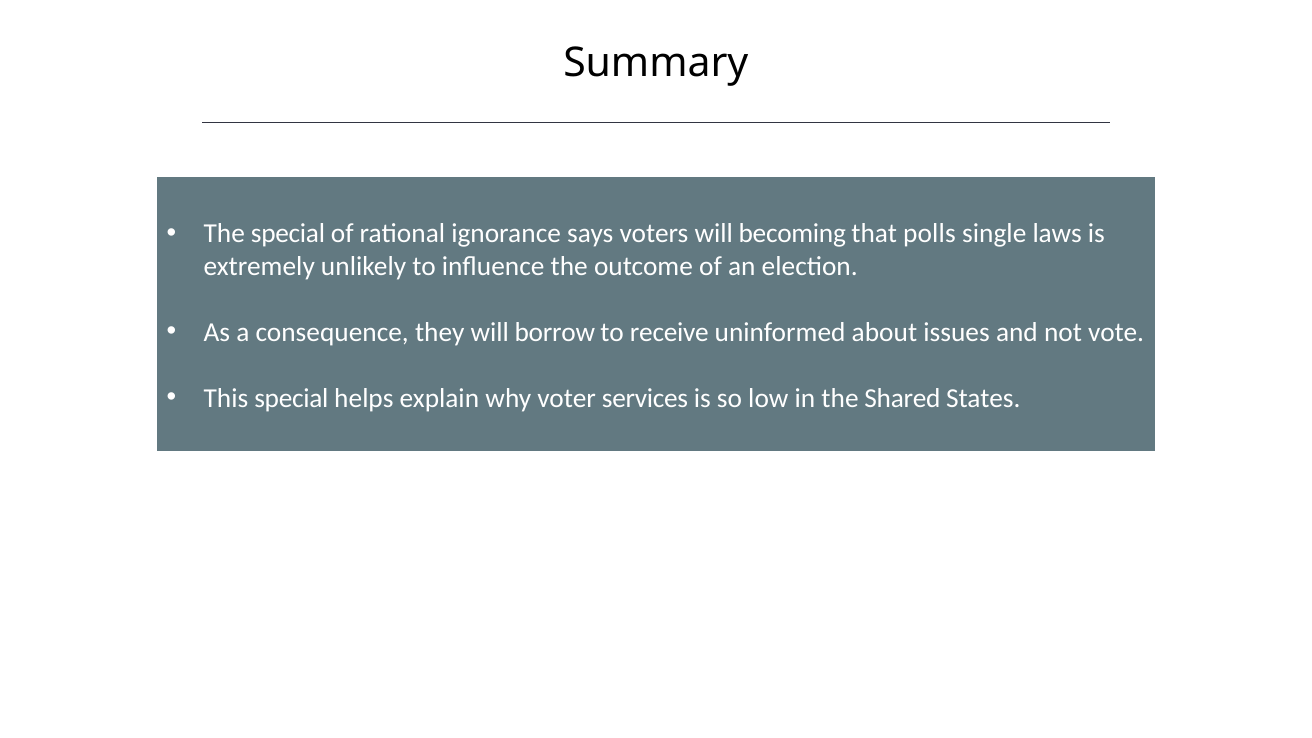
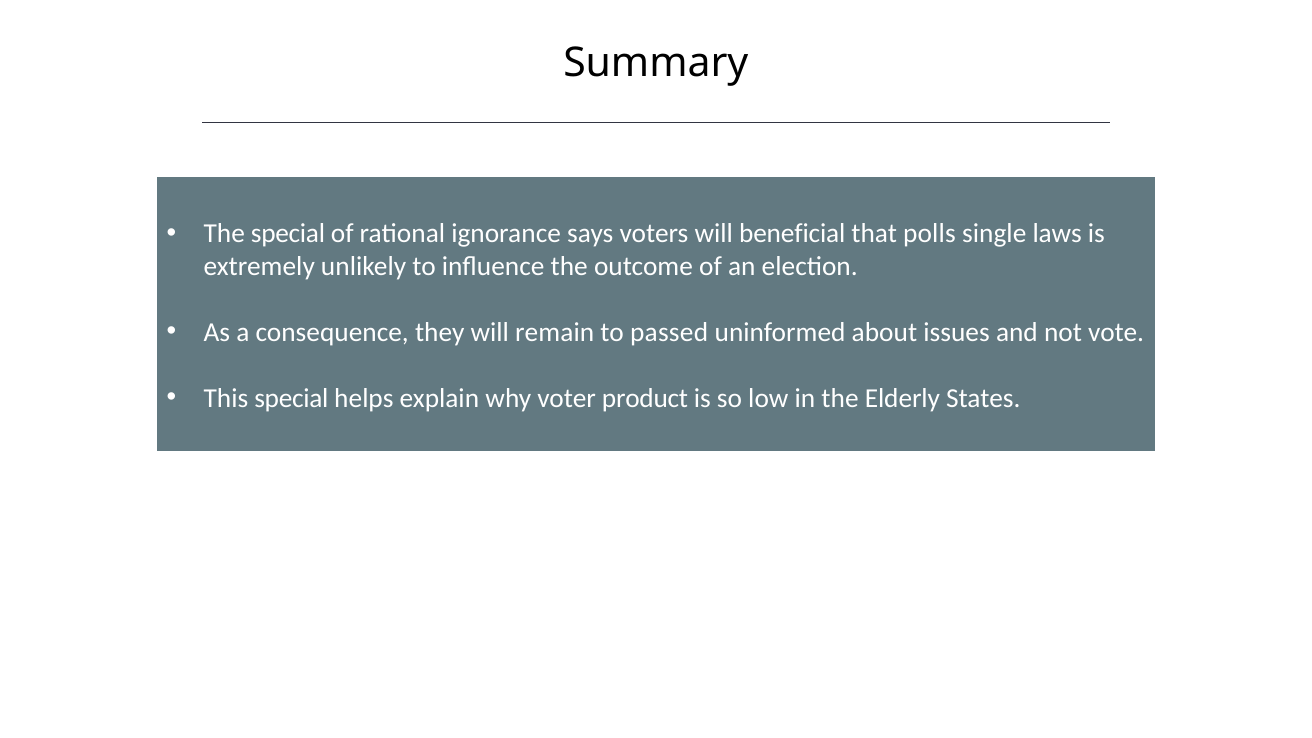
becoming: becoming -> beneficial
borrow: borrow -> remain
receive: receive -> passed
services: services -> product
Shared: Shared -> Elderly
